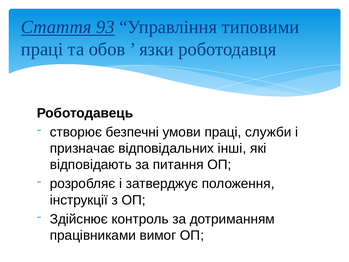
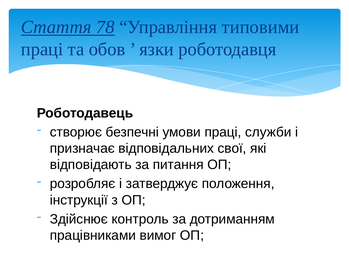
93: 93 -> 78
інші: інші -> свої
